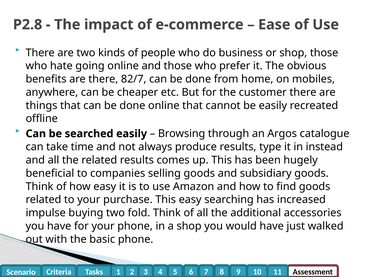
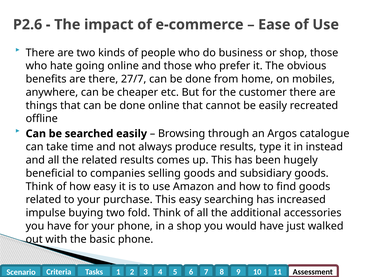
P2.8: P2.8 -> P2.6
82/7: 82/7 -> 27/7
